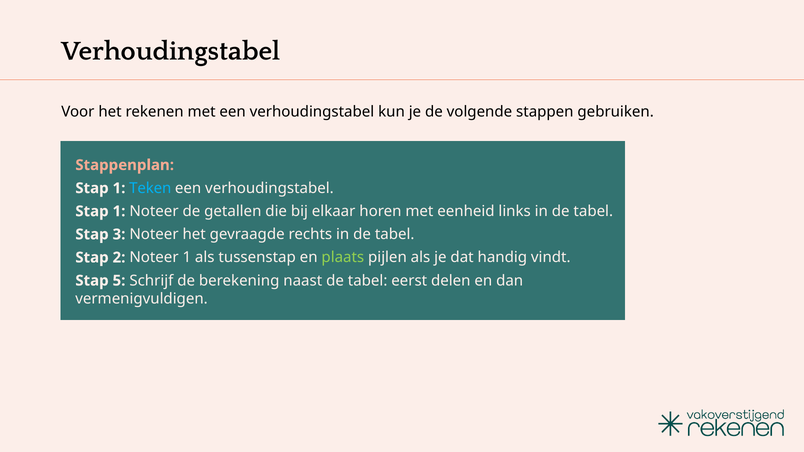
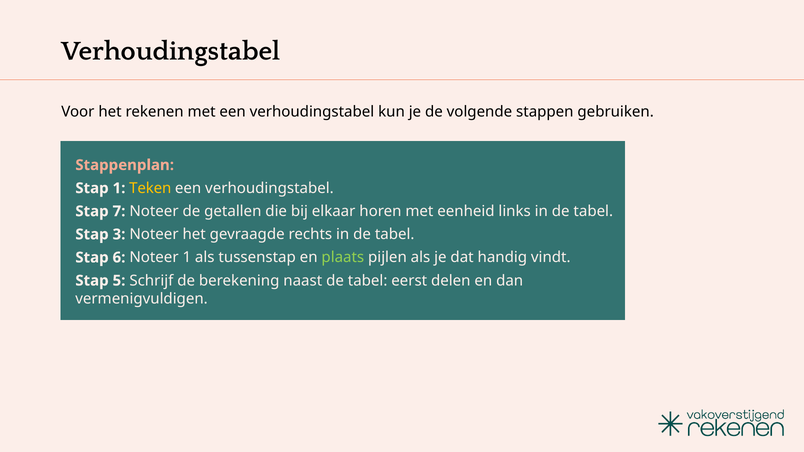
Teken colour: light blue -> yellow
1 at (119, 211): 1 -> 7
2: 2 -> 6
